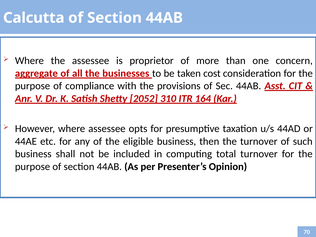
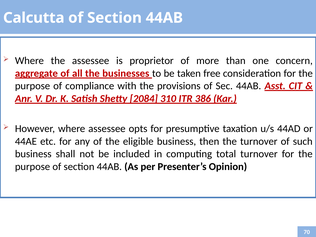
cost: cost -> free
2052: 2052 -> 2084
164: 164 -> 386
